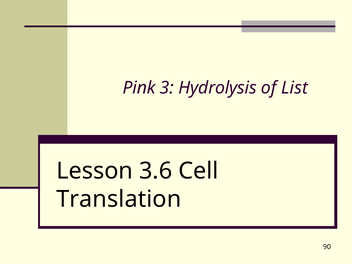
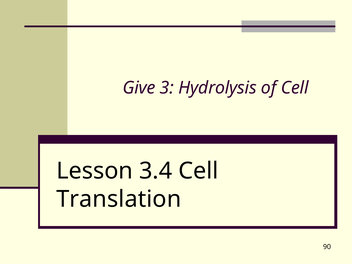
Pink: Pink -> Give
of List: List -> Cell
3.6: 3.6 -> 3.4
